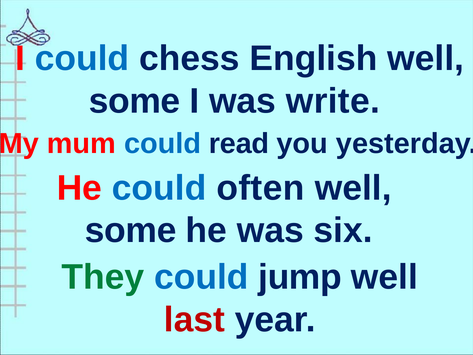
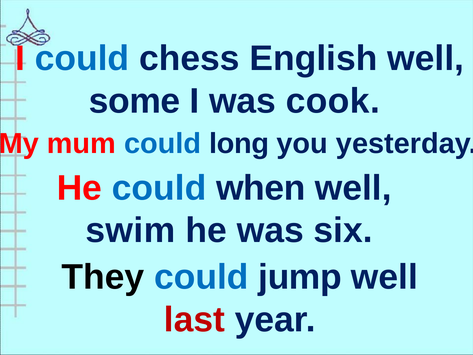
write: write -> cook
read: read -> long
often: often -> when
some at (131, 230): some -> swim
They colour: green -> black
